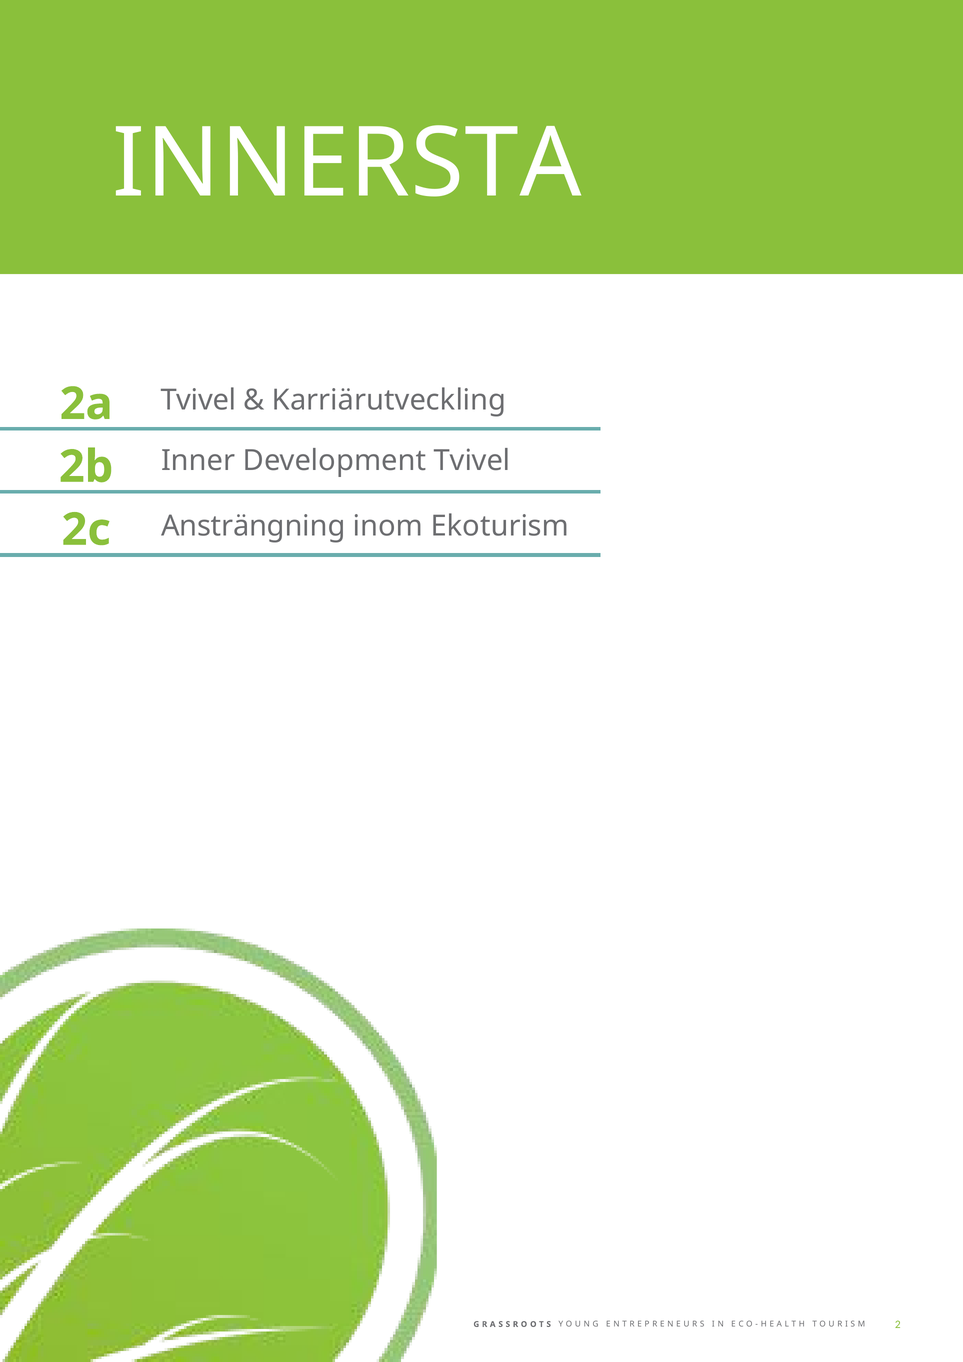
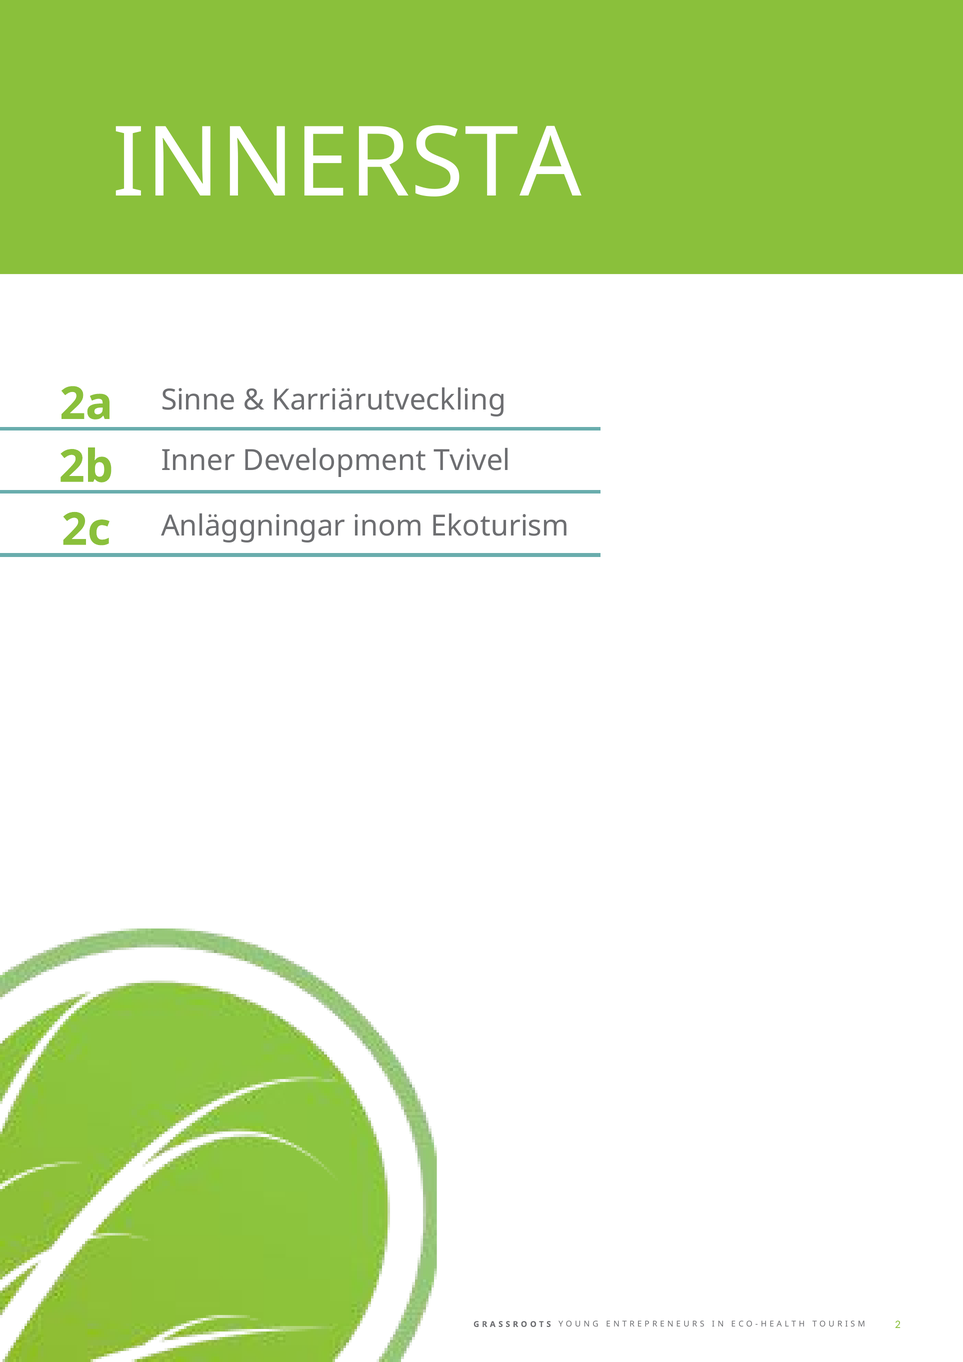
2a Tvivel: Tvivel -> Sinne
Ansträngning: Ansträngning -> Anläggningar
